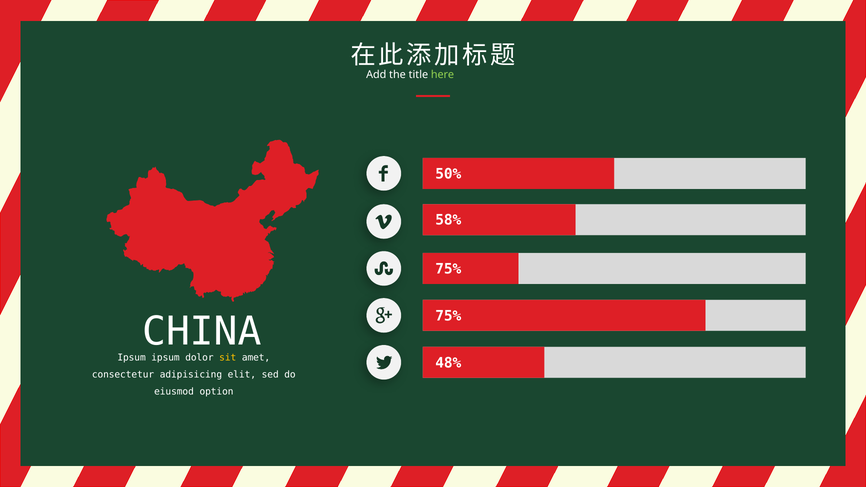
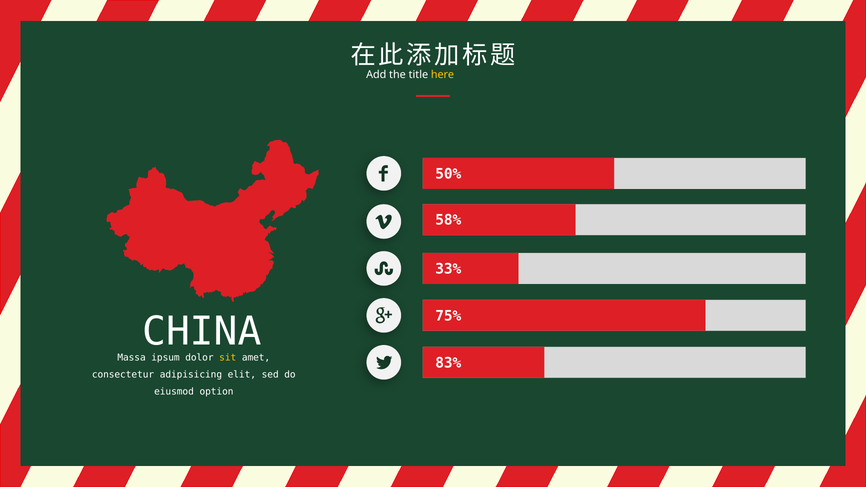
here colour: light green -> yellow
75% at (448, 269): 75% -> 33%
Ipsum at (132, 358): Ipsum -> Massa
48%: 48% -> 83%
